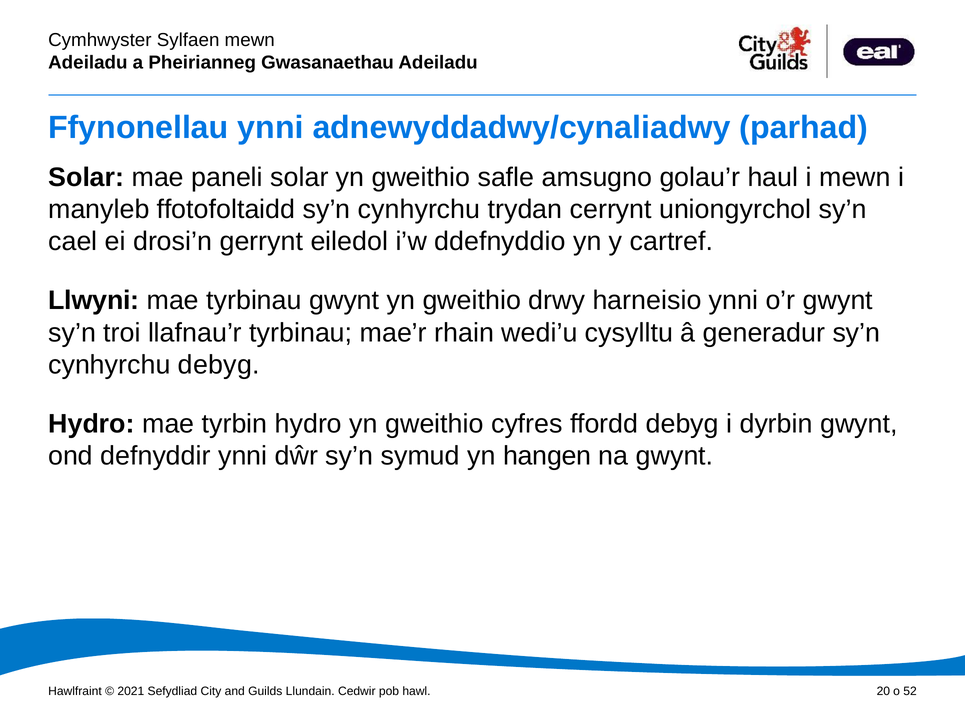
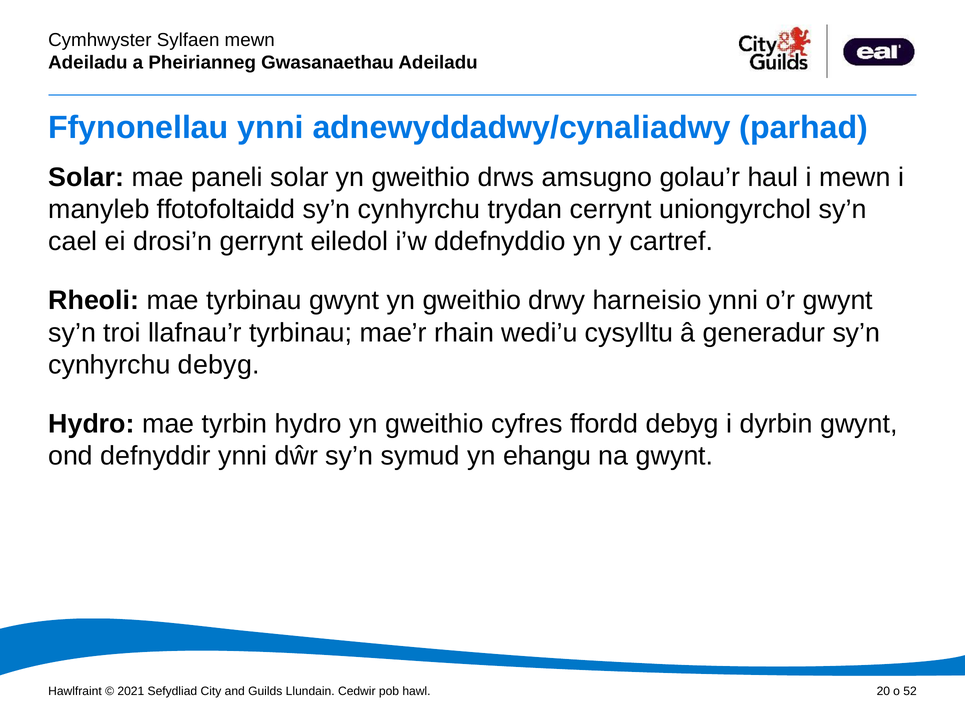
safle: safle -> drws
Llwyni: Llwyni -> Rheoli
hangen: hangen -> ehangu
